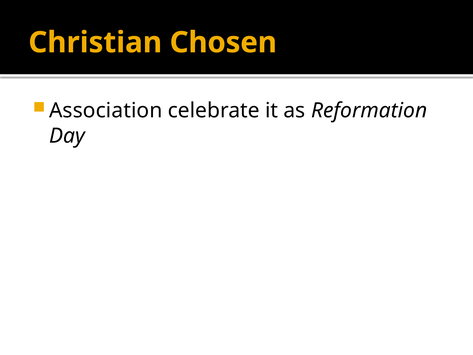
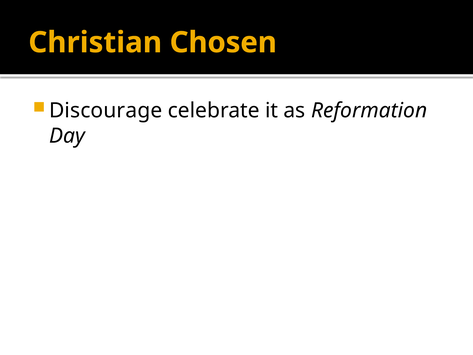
Association: Association -> Discourage
